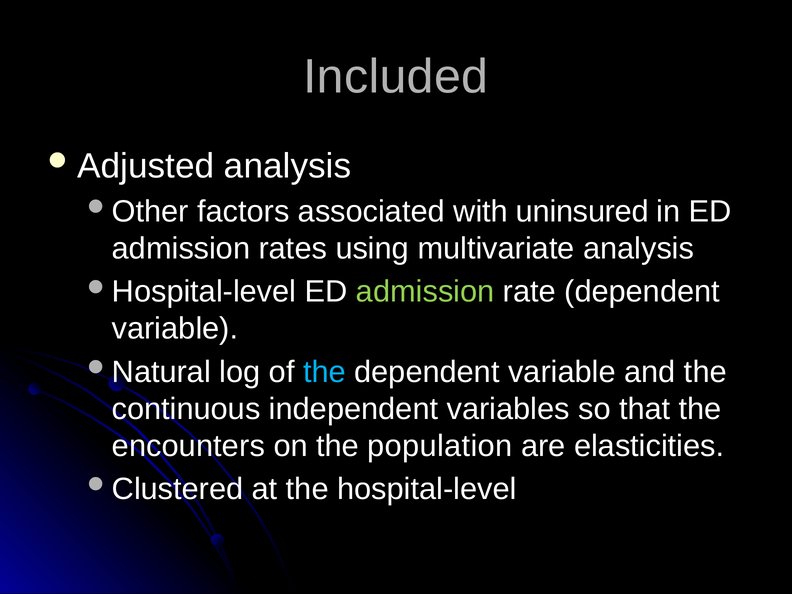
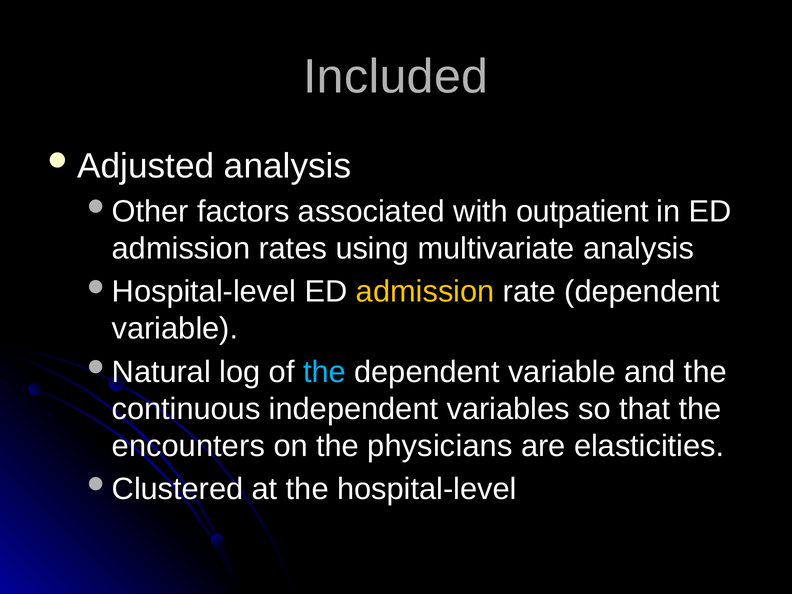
uninsured: uninsured -> outpatient
admission at (425, 292) colour: light green -> yellow
population: population -> physicians
